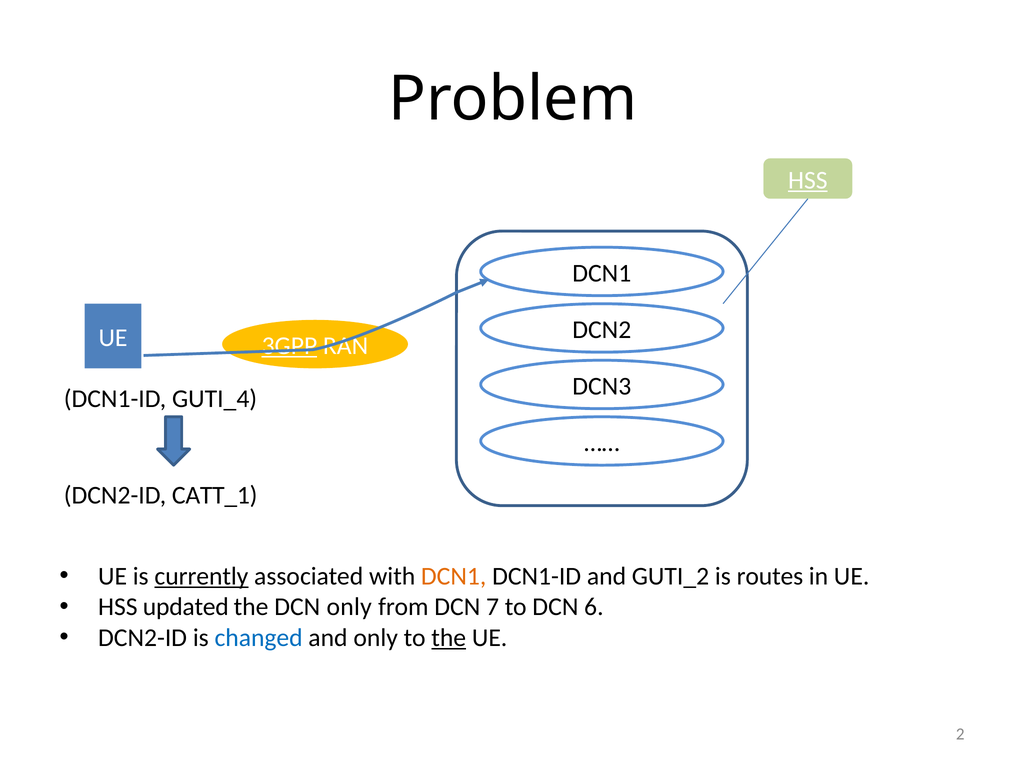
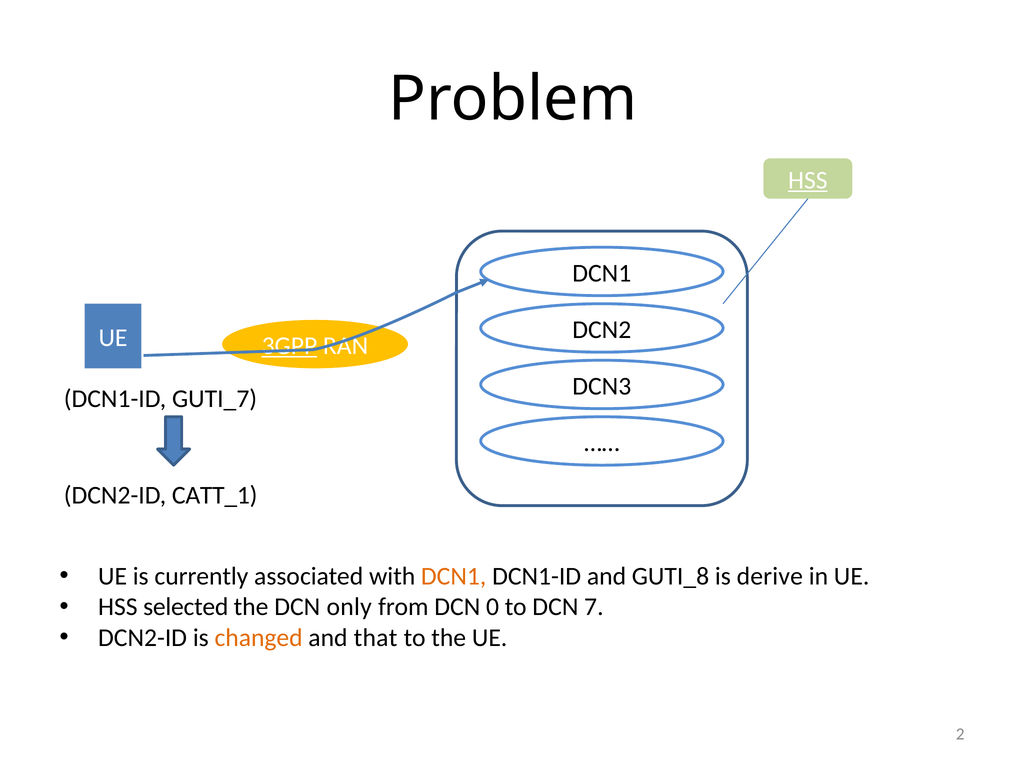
GUTI_4: GUTI_4 -> GUTI_7
currently underline: present -> none
GUTI_2: GUTI_2 -> GUTI_8
routes: routes -> derive
updated: updated -> selected
7: 7 -> 0
6: 6 -> 7
changed colour: blue -> orange
and only: only -> that
the at (449, 638) underline: present -> none
